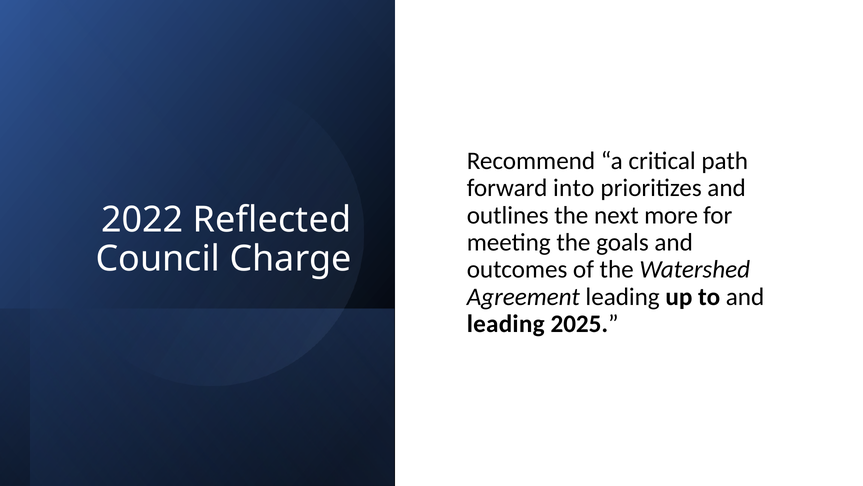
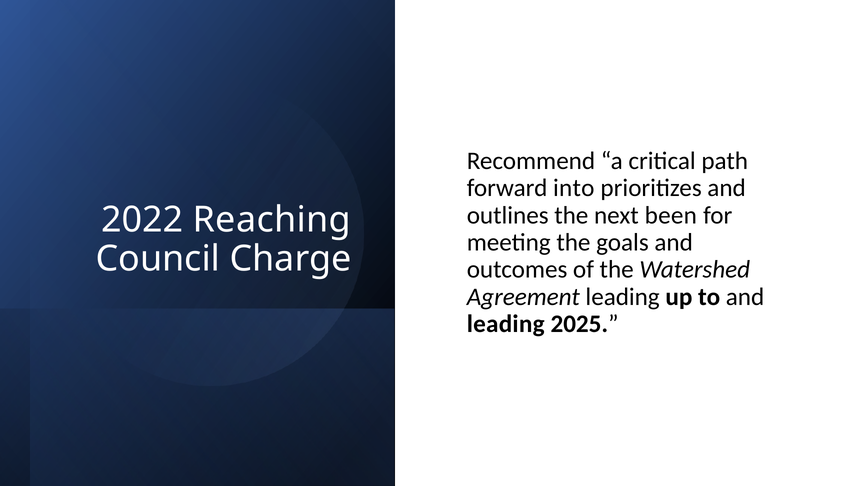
more: more -> been
Reflected: Reflected -> Reaching
